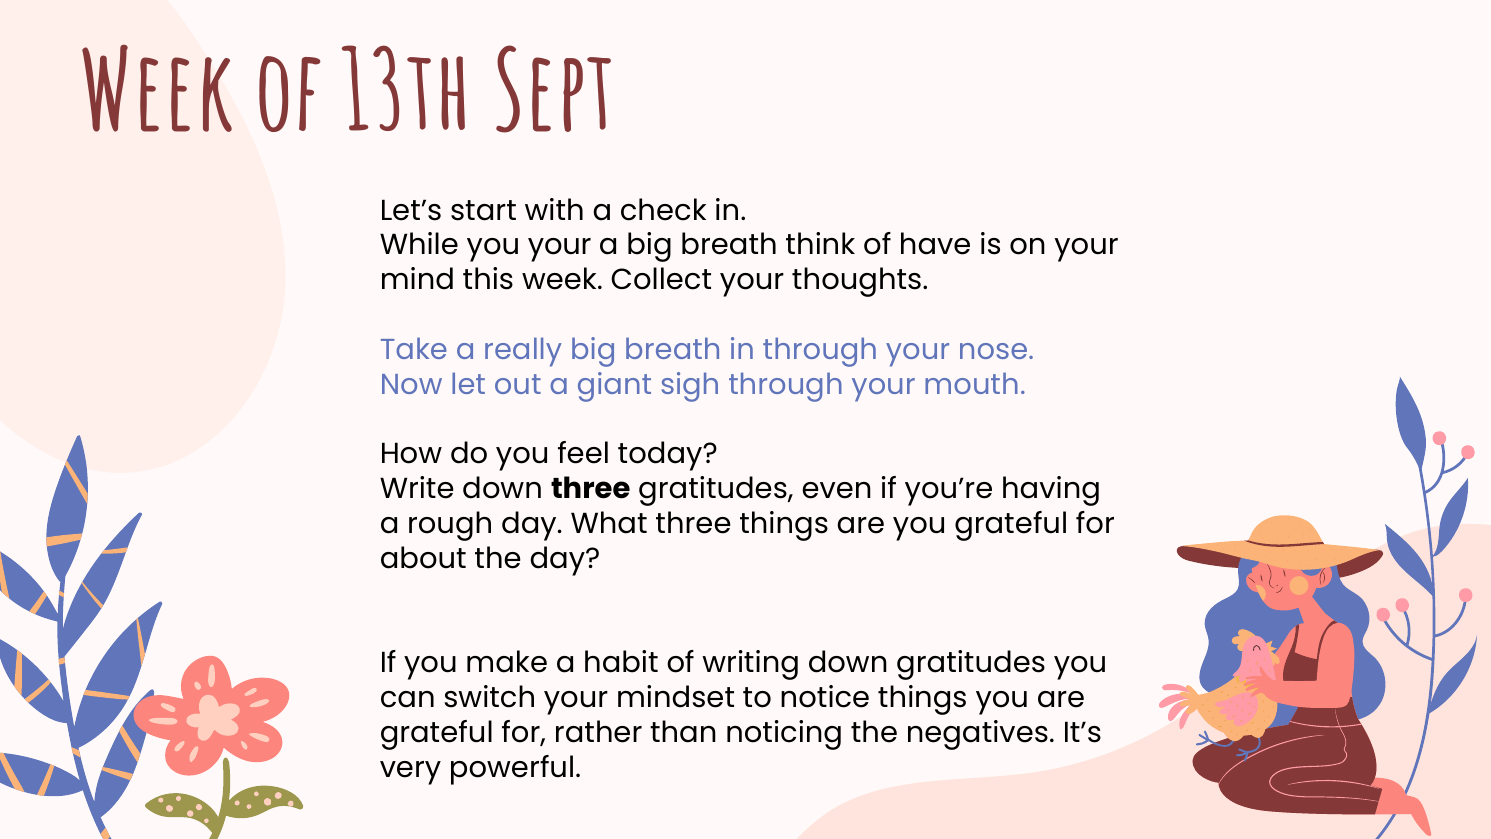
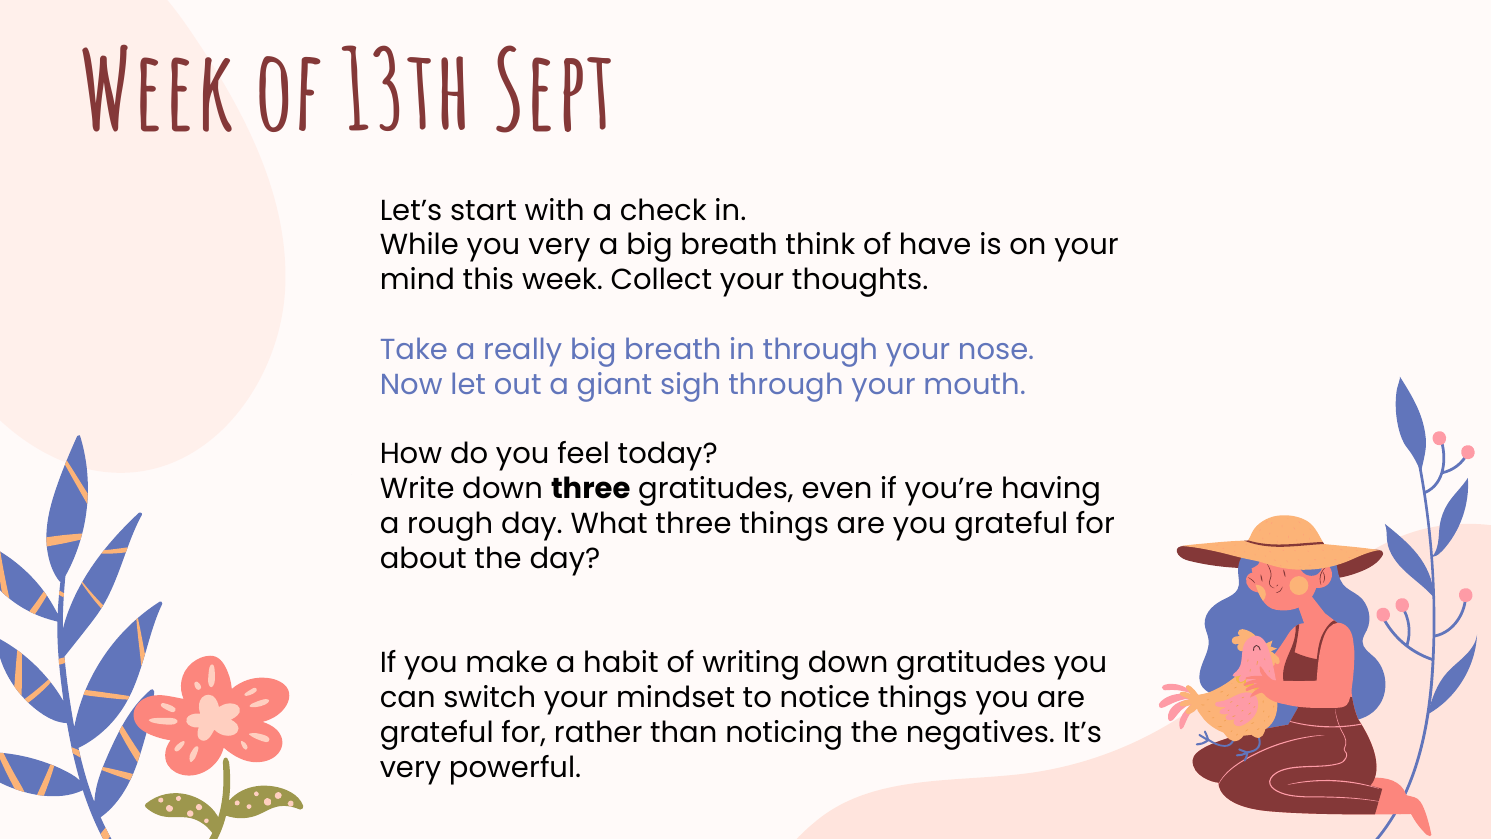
you your: your -> very
